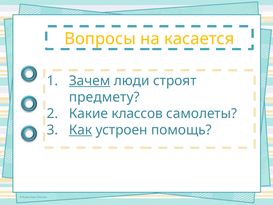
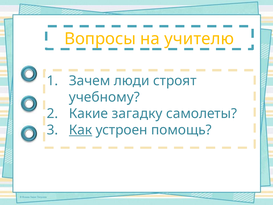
касается: касается -> учителю
Зачем underline: present -> none
предмету: предмету -> учебному
классов: классов -> загадку
